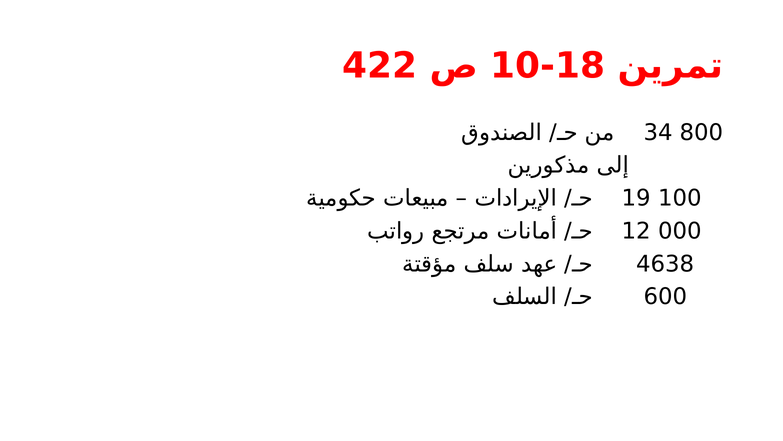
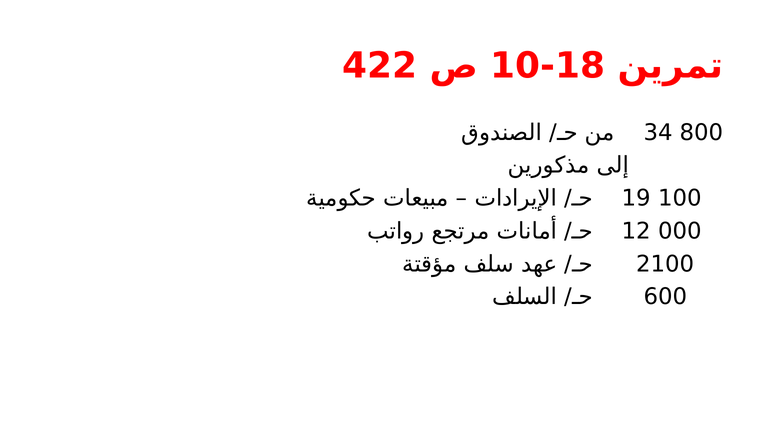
4638: 4638 -> 2100
